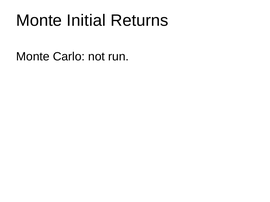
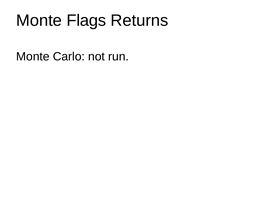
Initial: Initial -> Flags
